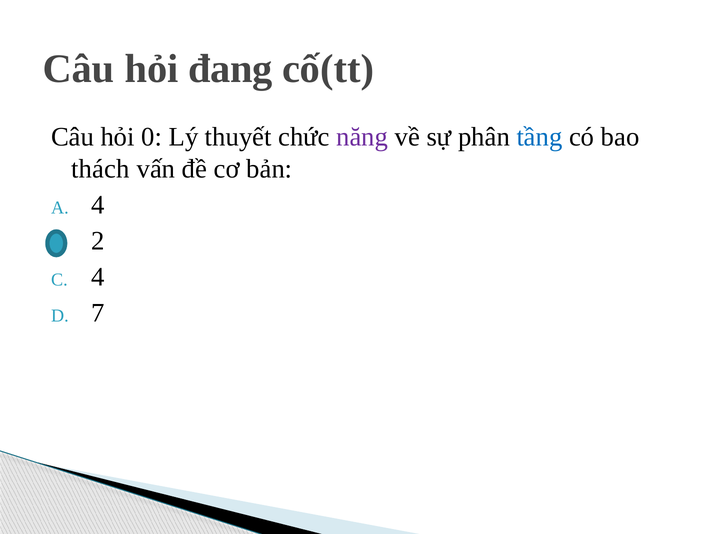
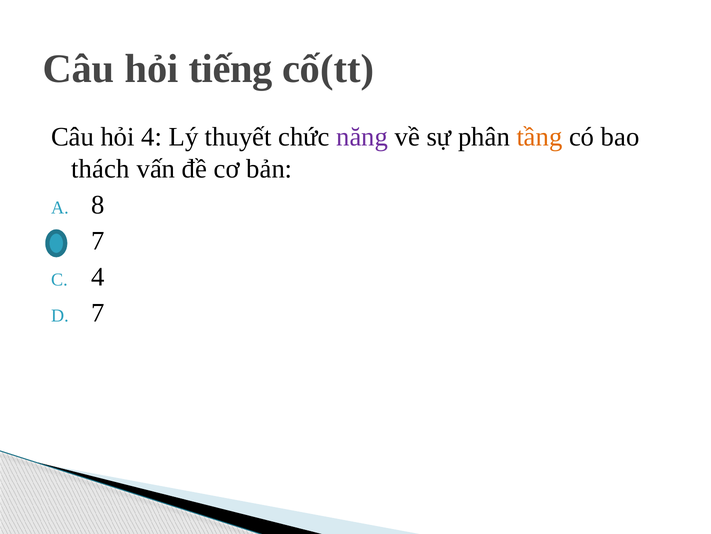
đang: đang -> tiếng
hỏi 0: 0 -> 4
tầng colour: blue -> orange
4 at (98, 205): 4 -> 8
2 at (98, 241): 2 -> 7
